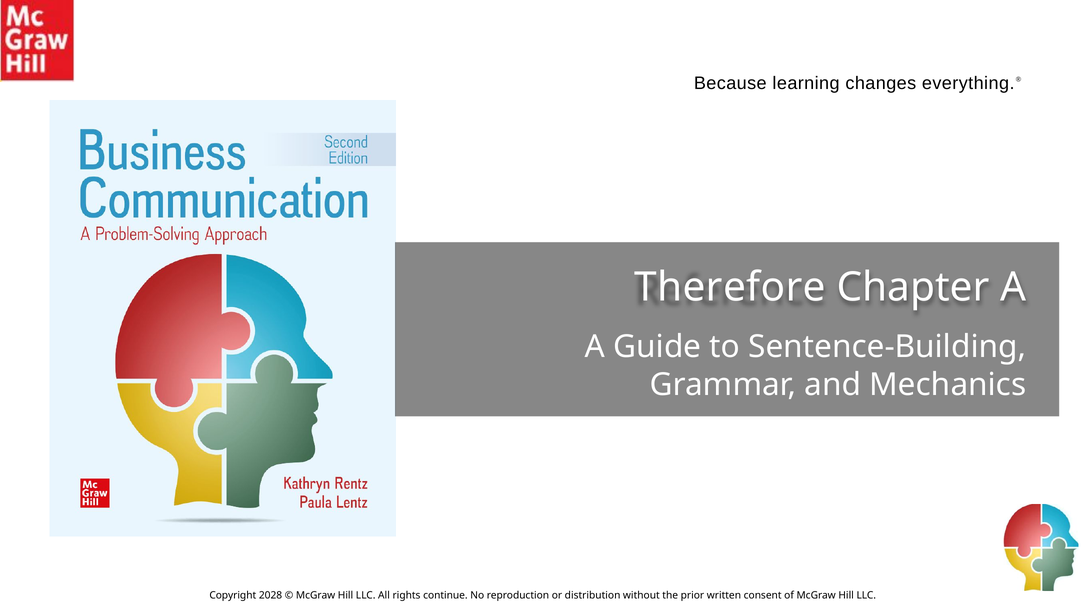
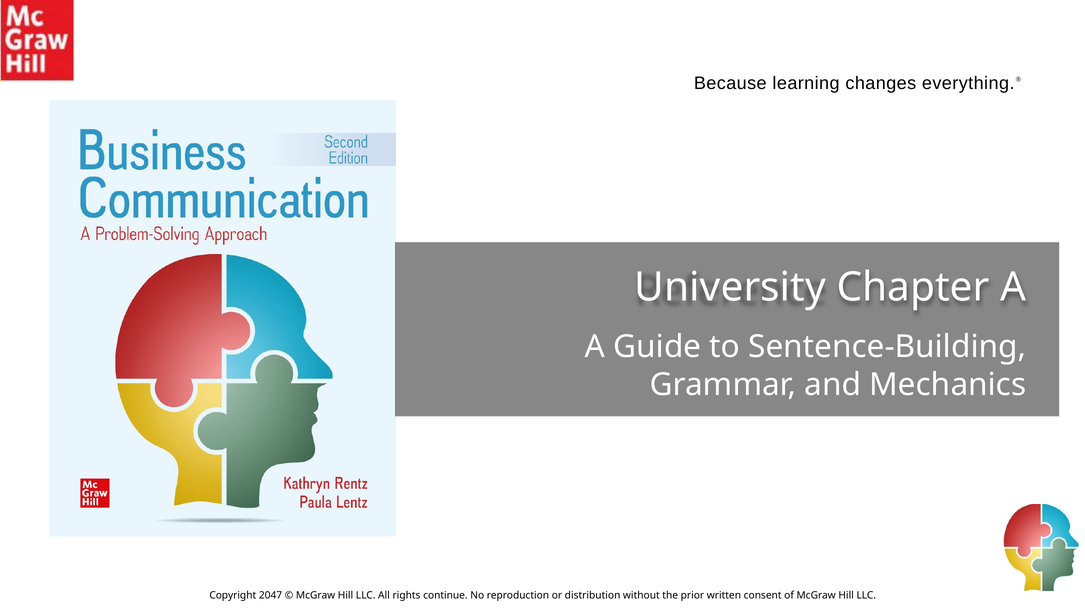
Therefore: Therefore -> University
2028: 2028 -> 2047
